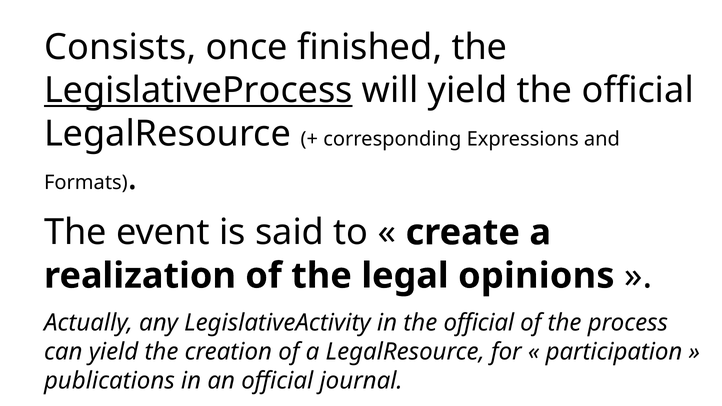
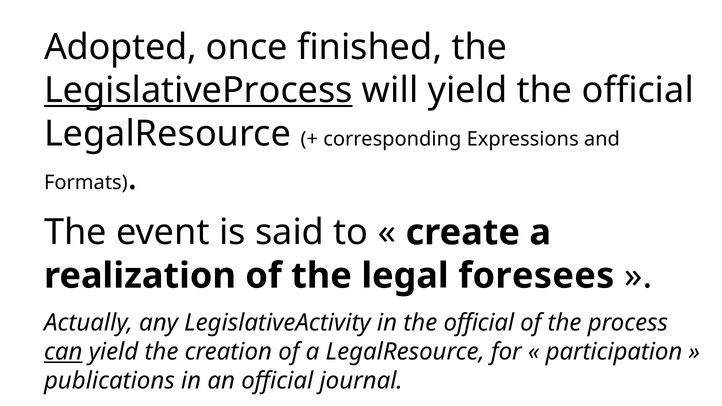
Consists: Consists -> Adopted
opinions: opinions -> foresees
can underline: none -> present
